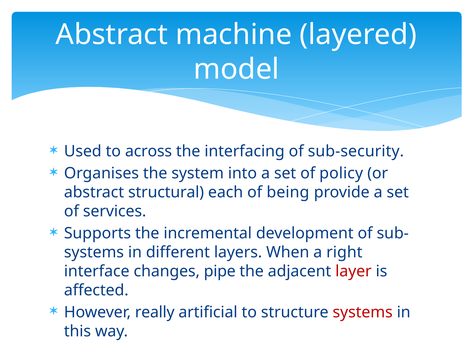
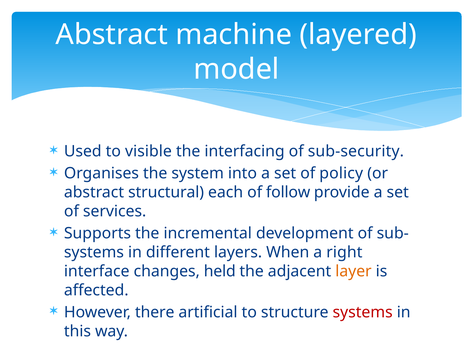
across: across -> visible
being: being -> follow
pipe: pipe -> held
layer colour: red -> orange
really: really -> there
